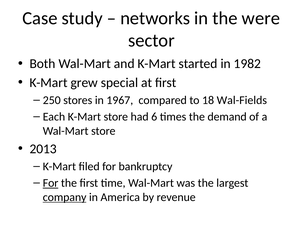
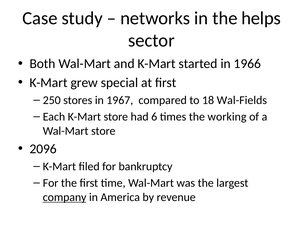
were: were -> helps
1982: 1982 -> 1966
demand: demand -> working
2013: 2013 -> 2096
For at (51, 182) underline: present -> none
